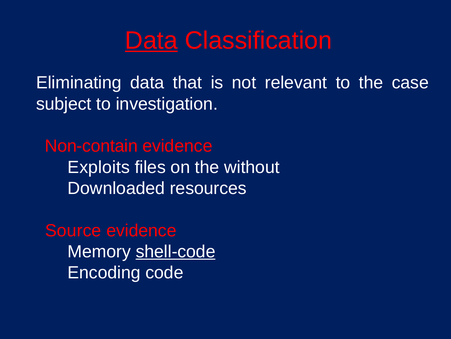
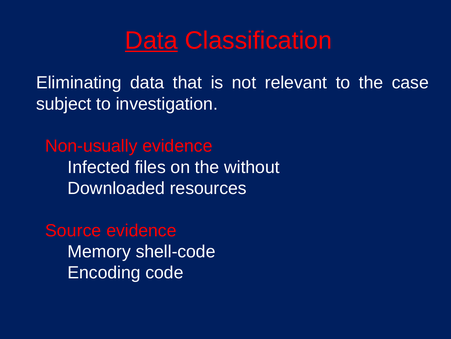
Non-contain: Non-contain -> Non-usually
Exploits: Exploits -> Infected
shell-code underline: present -> none
